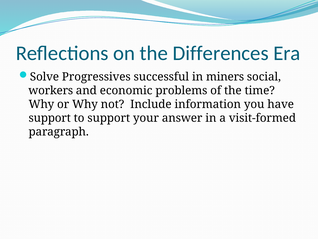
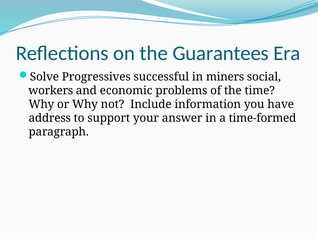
Differences: Differences -> Guarantees
support at (50, 118): support -> address
visit-formed: visit-formed -> time-formed
